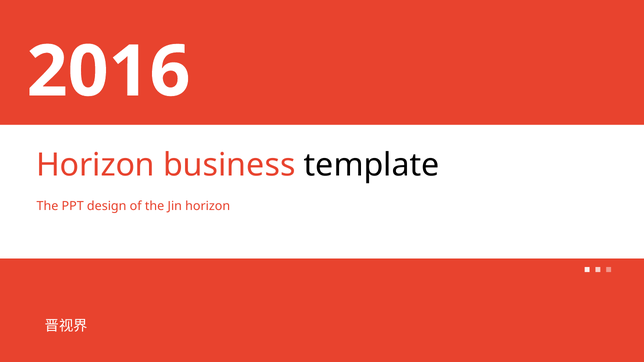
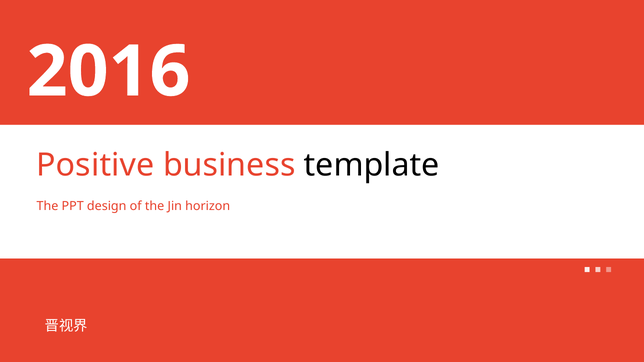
Horizon at (96, 165): Horizon -> Positive
